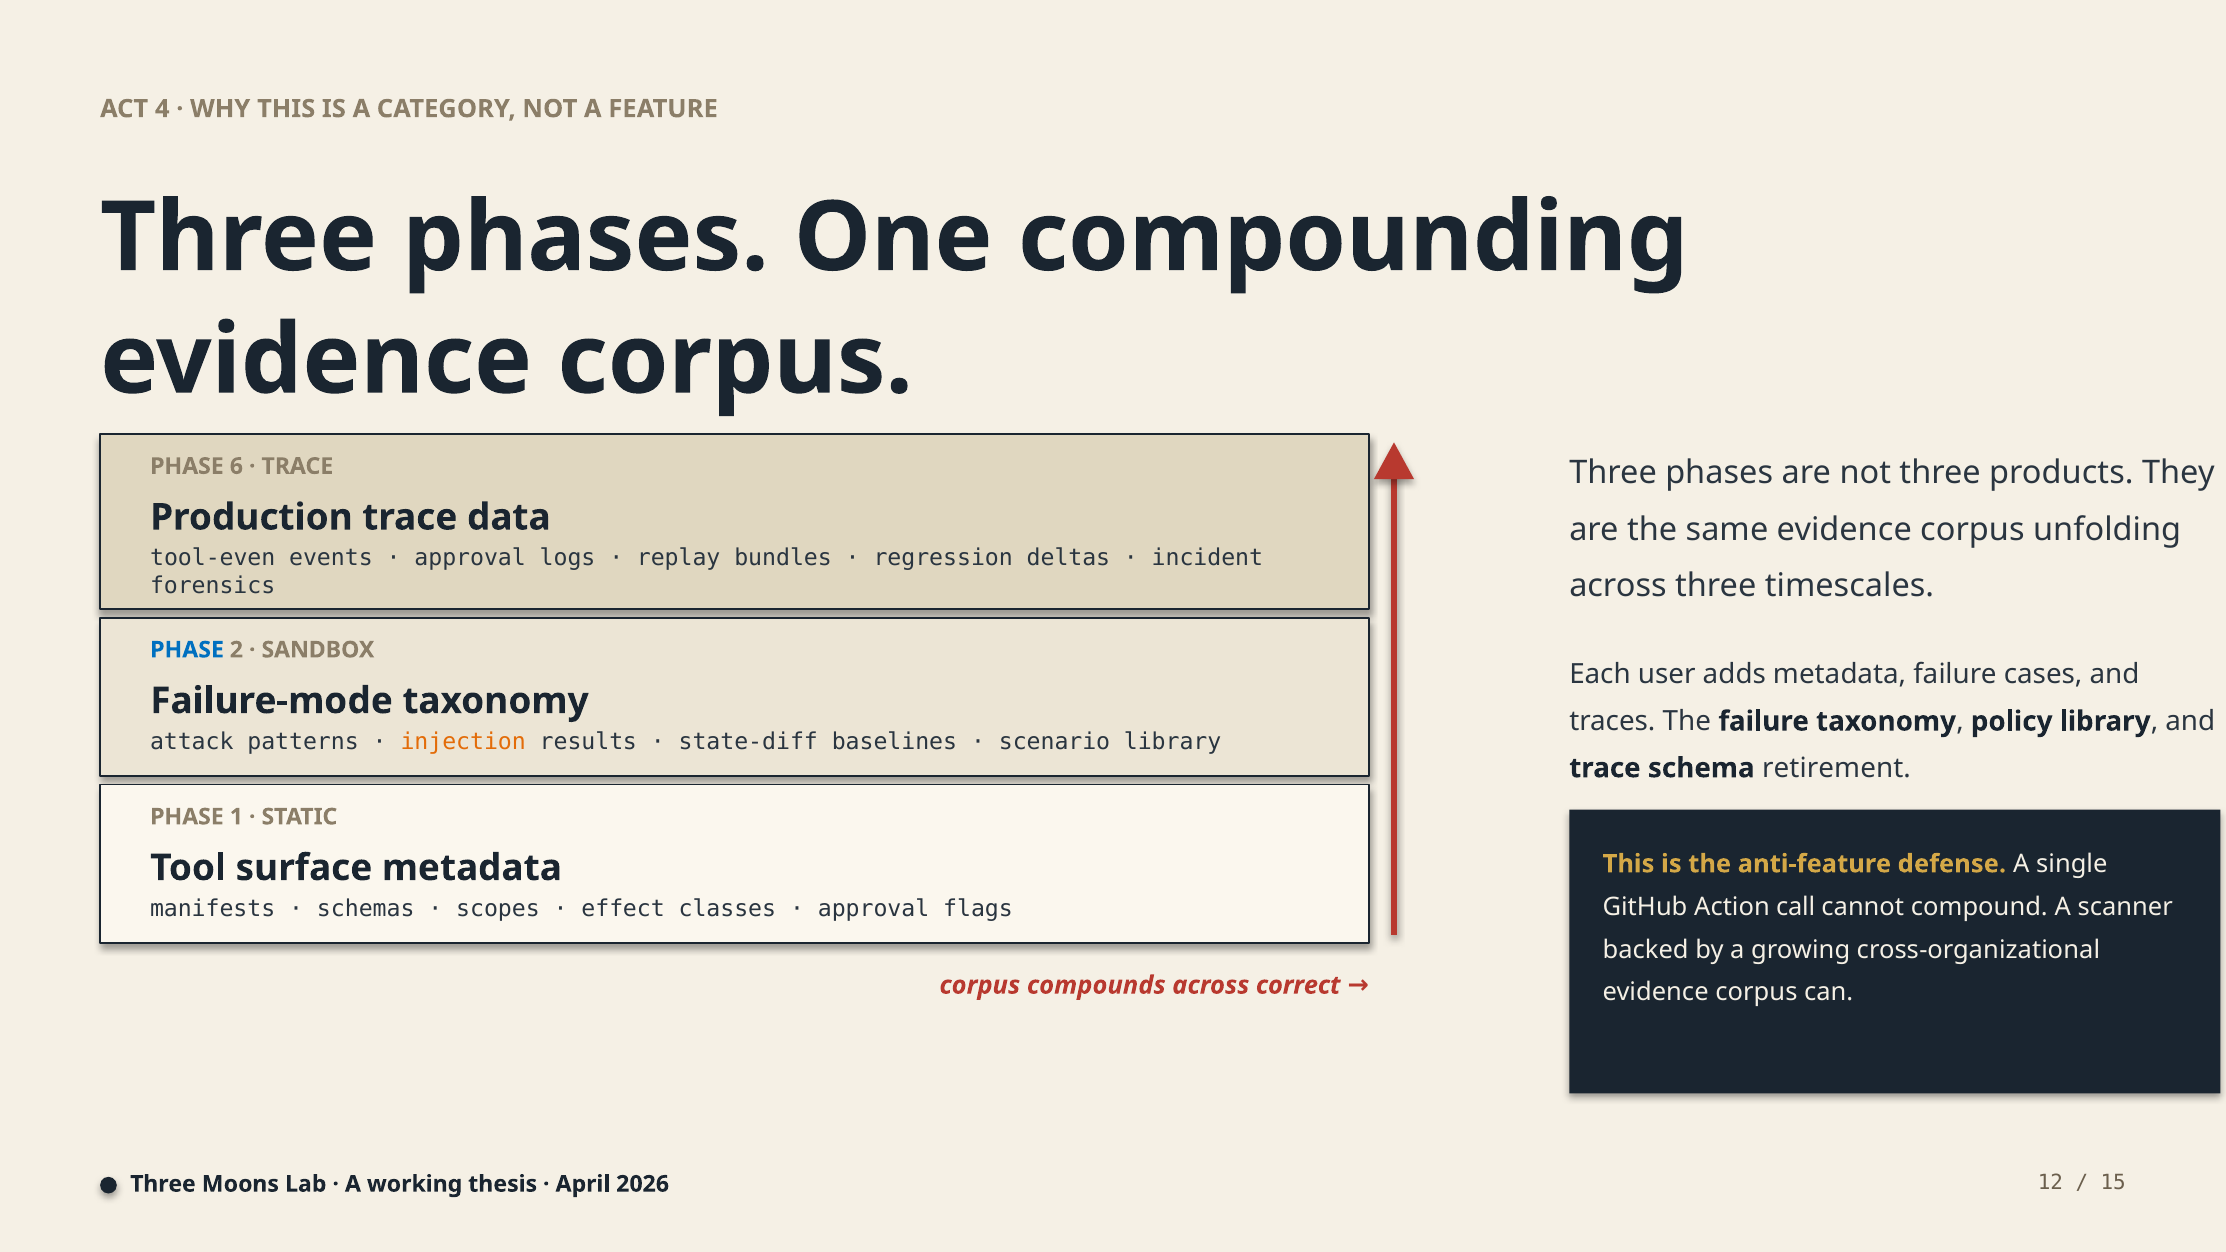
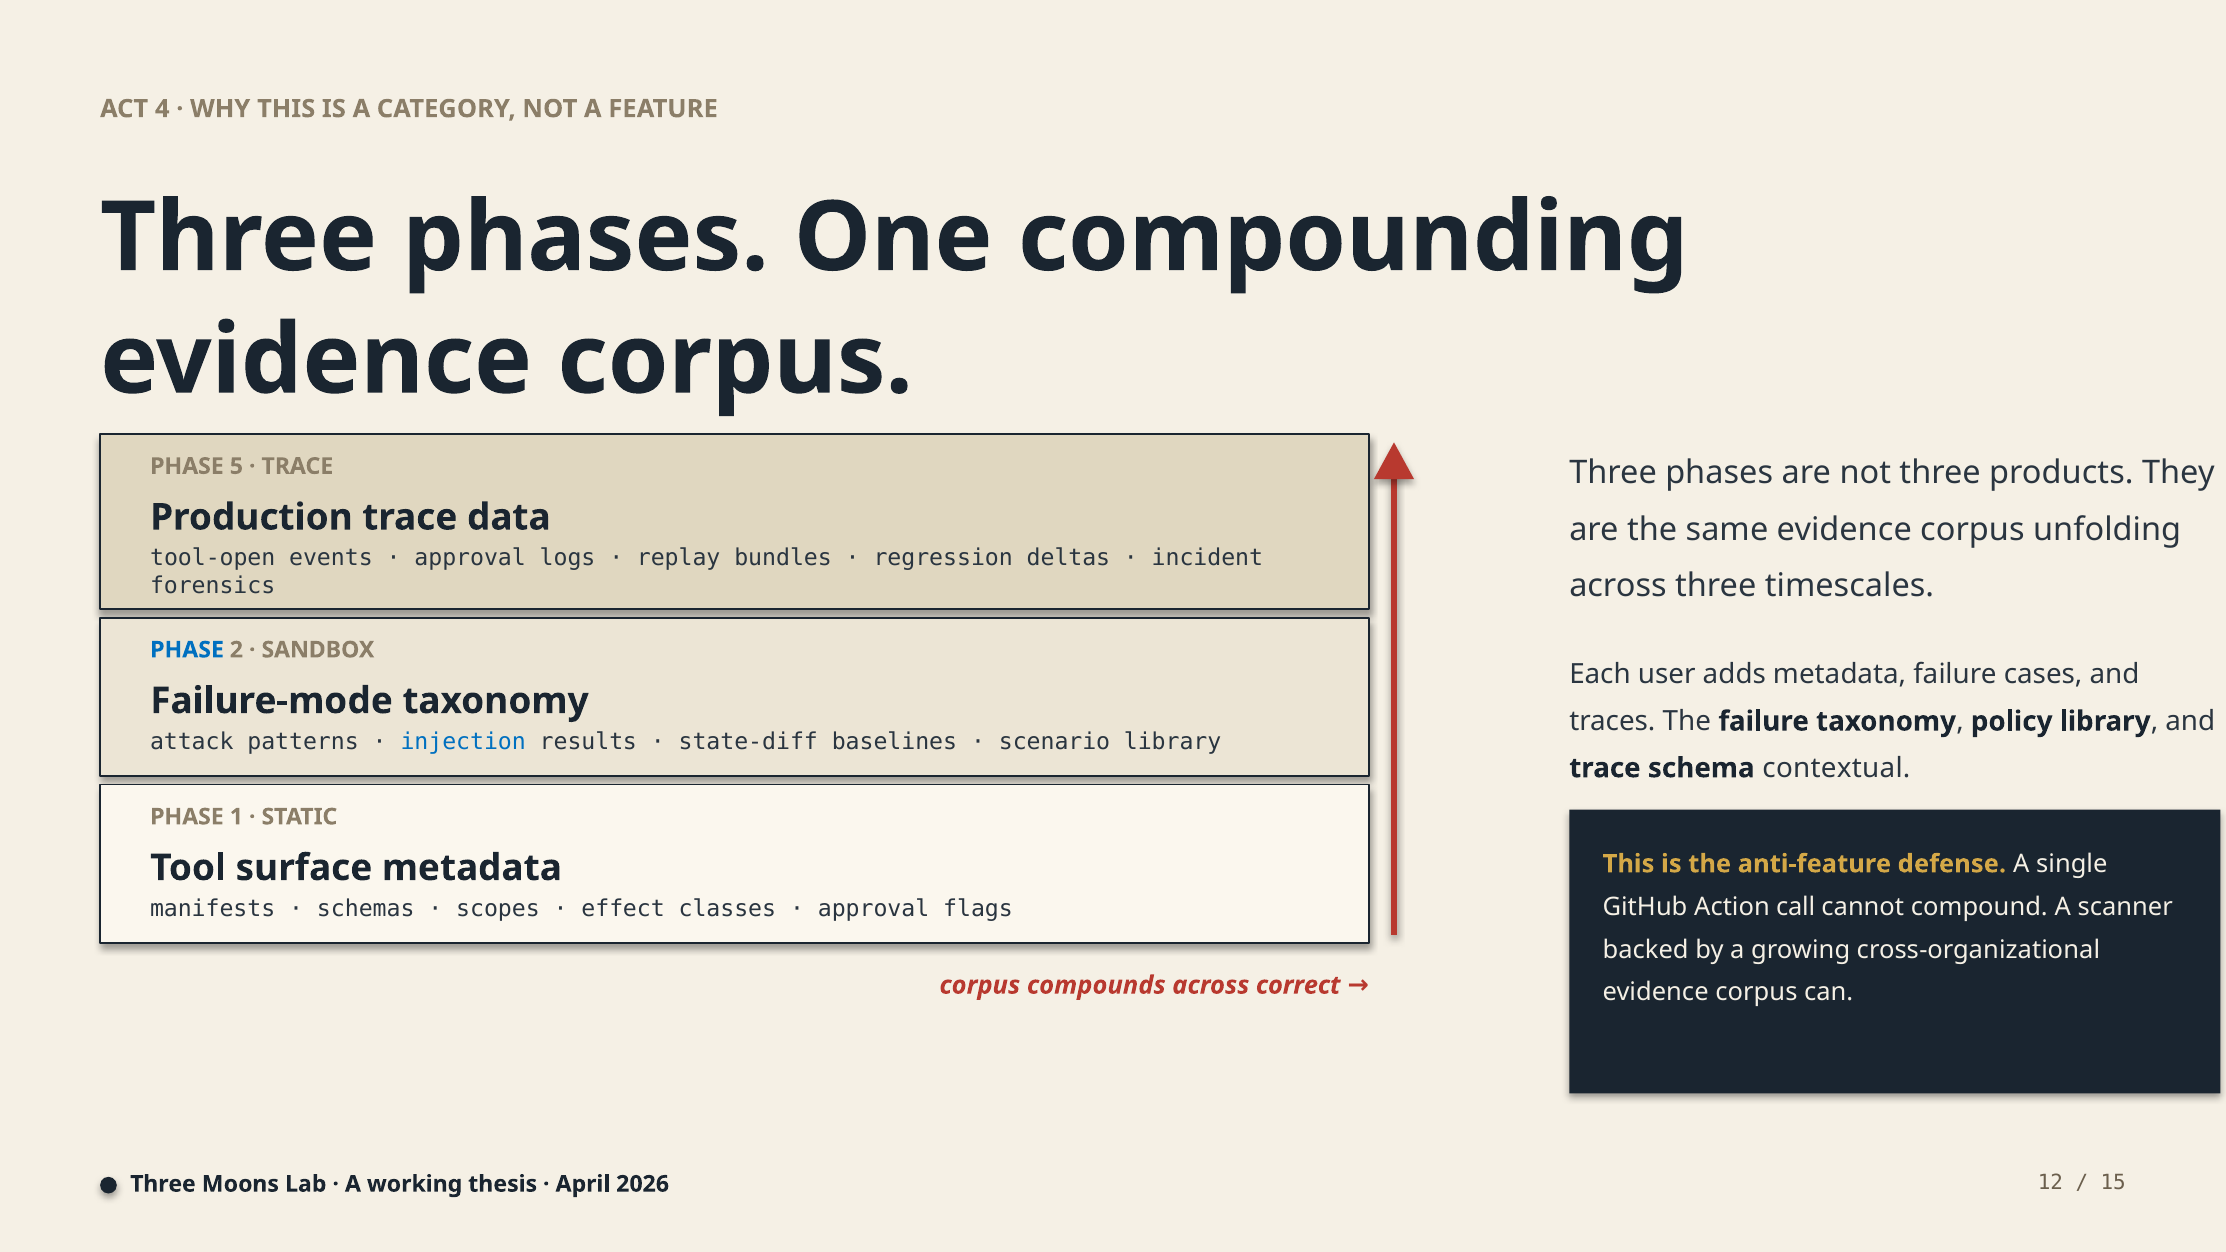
6: 6 -> 5
tool-even: tool-even -> tool-open
injection colour: orange -> blue
retirement: retirement -> contextual
